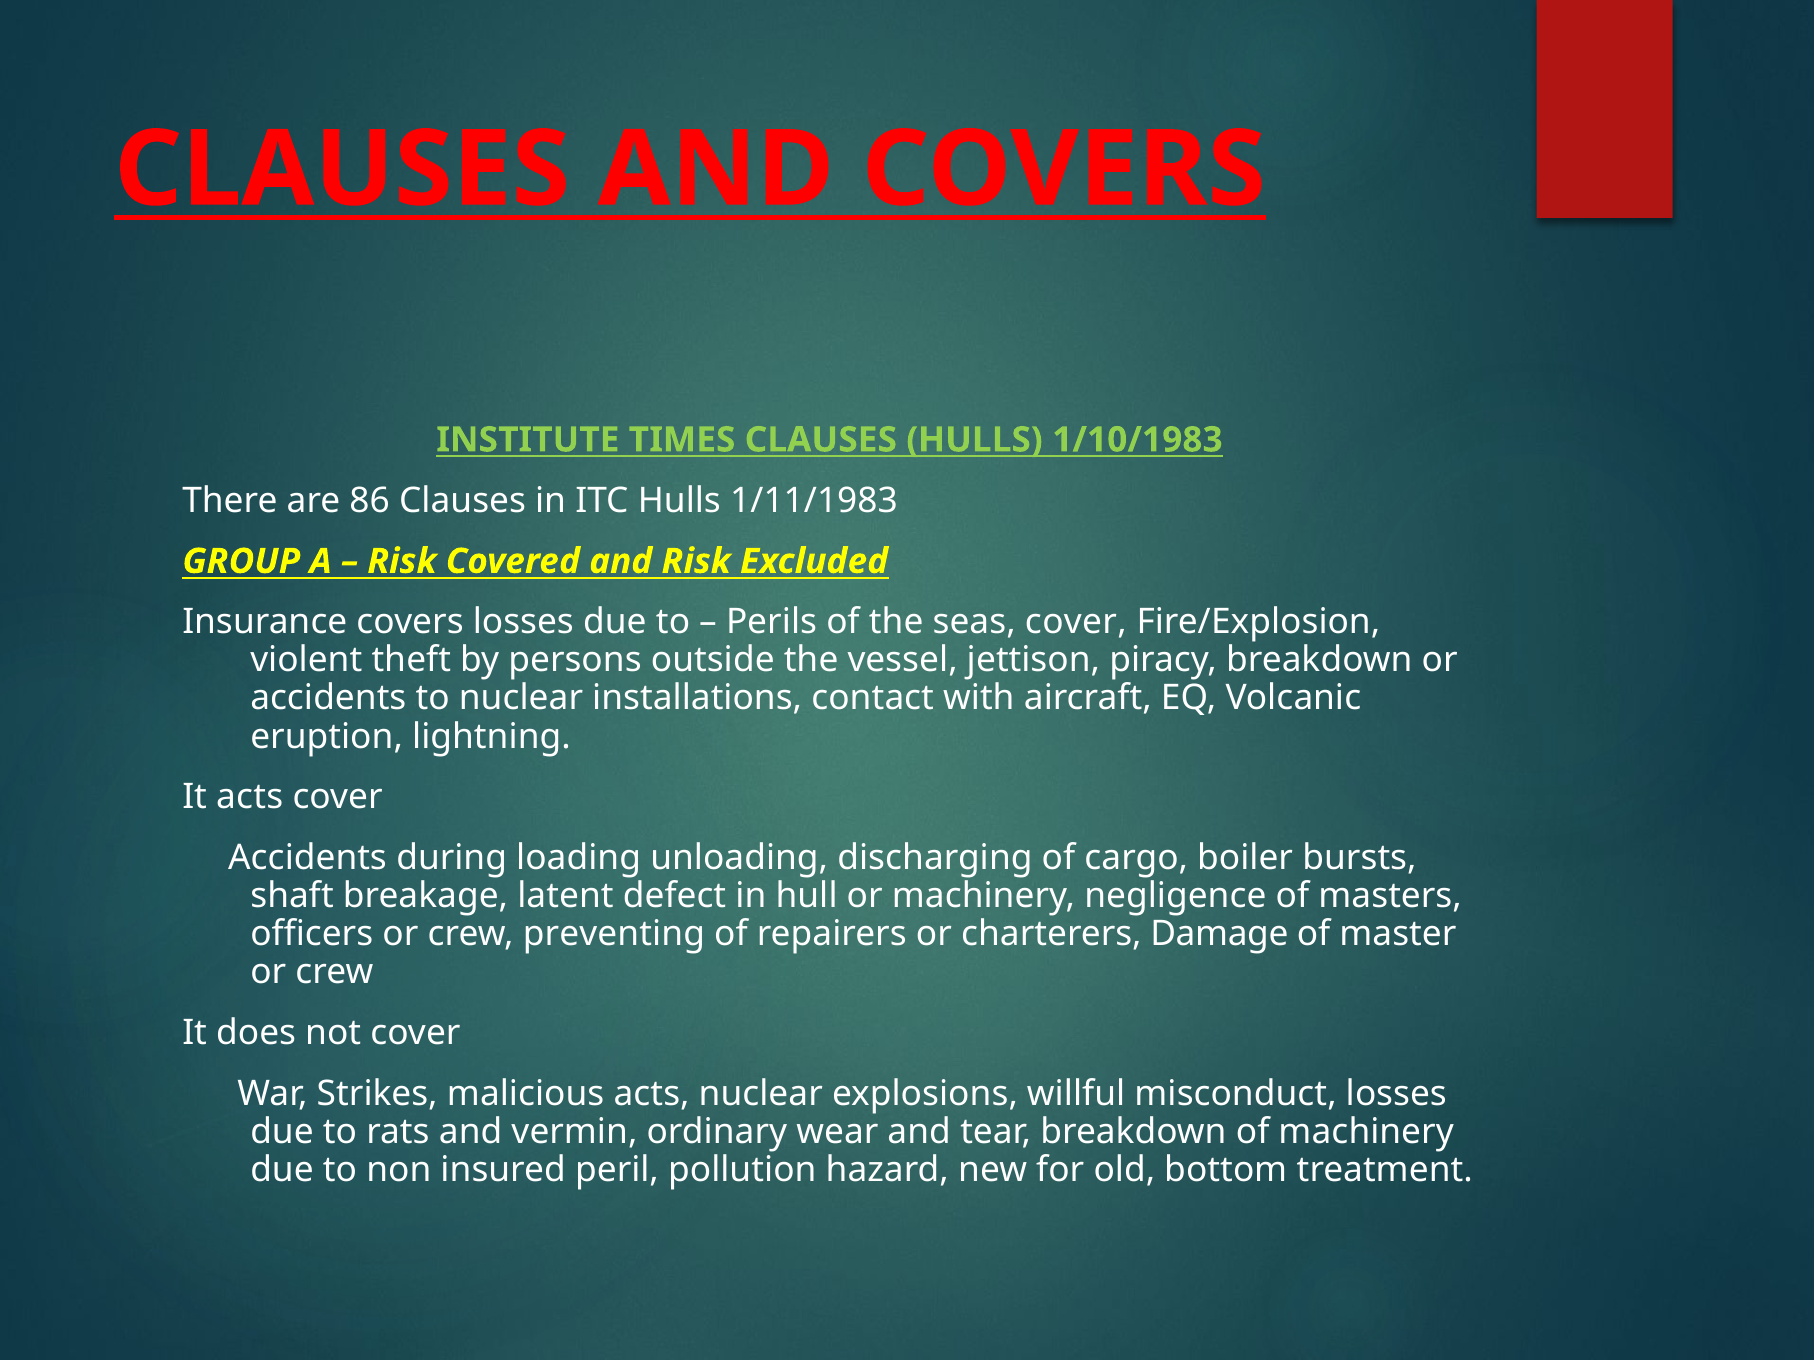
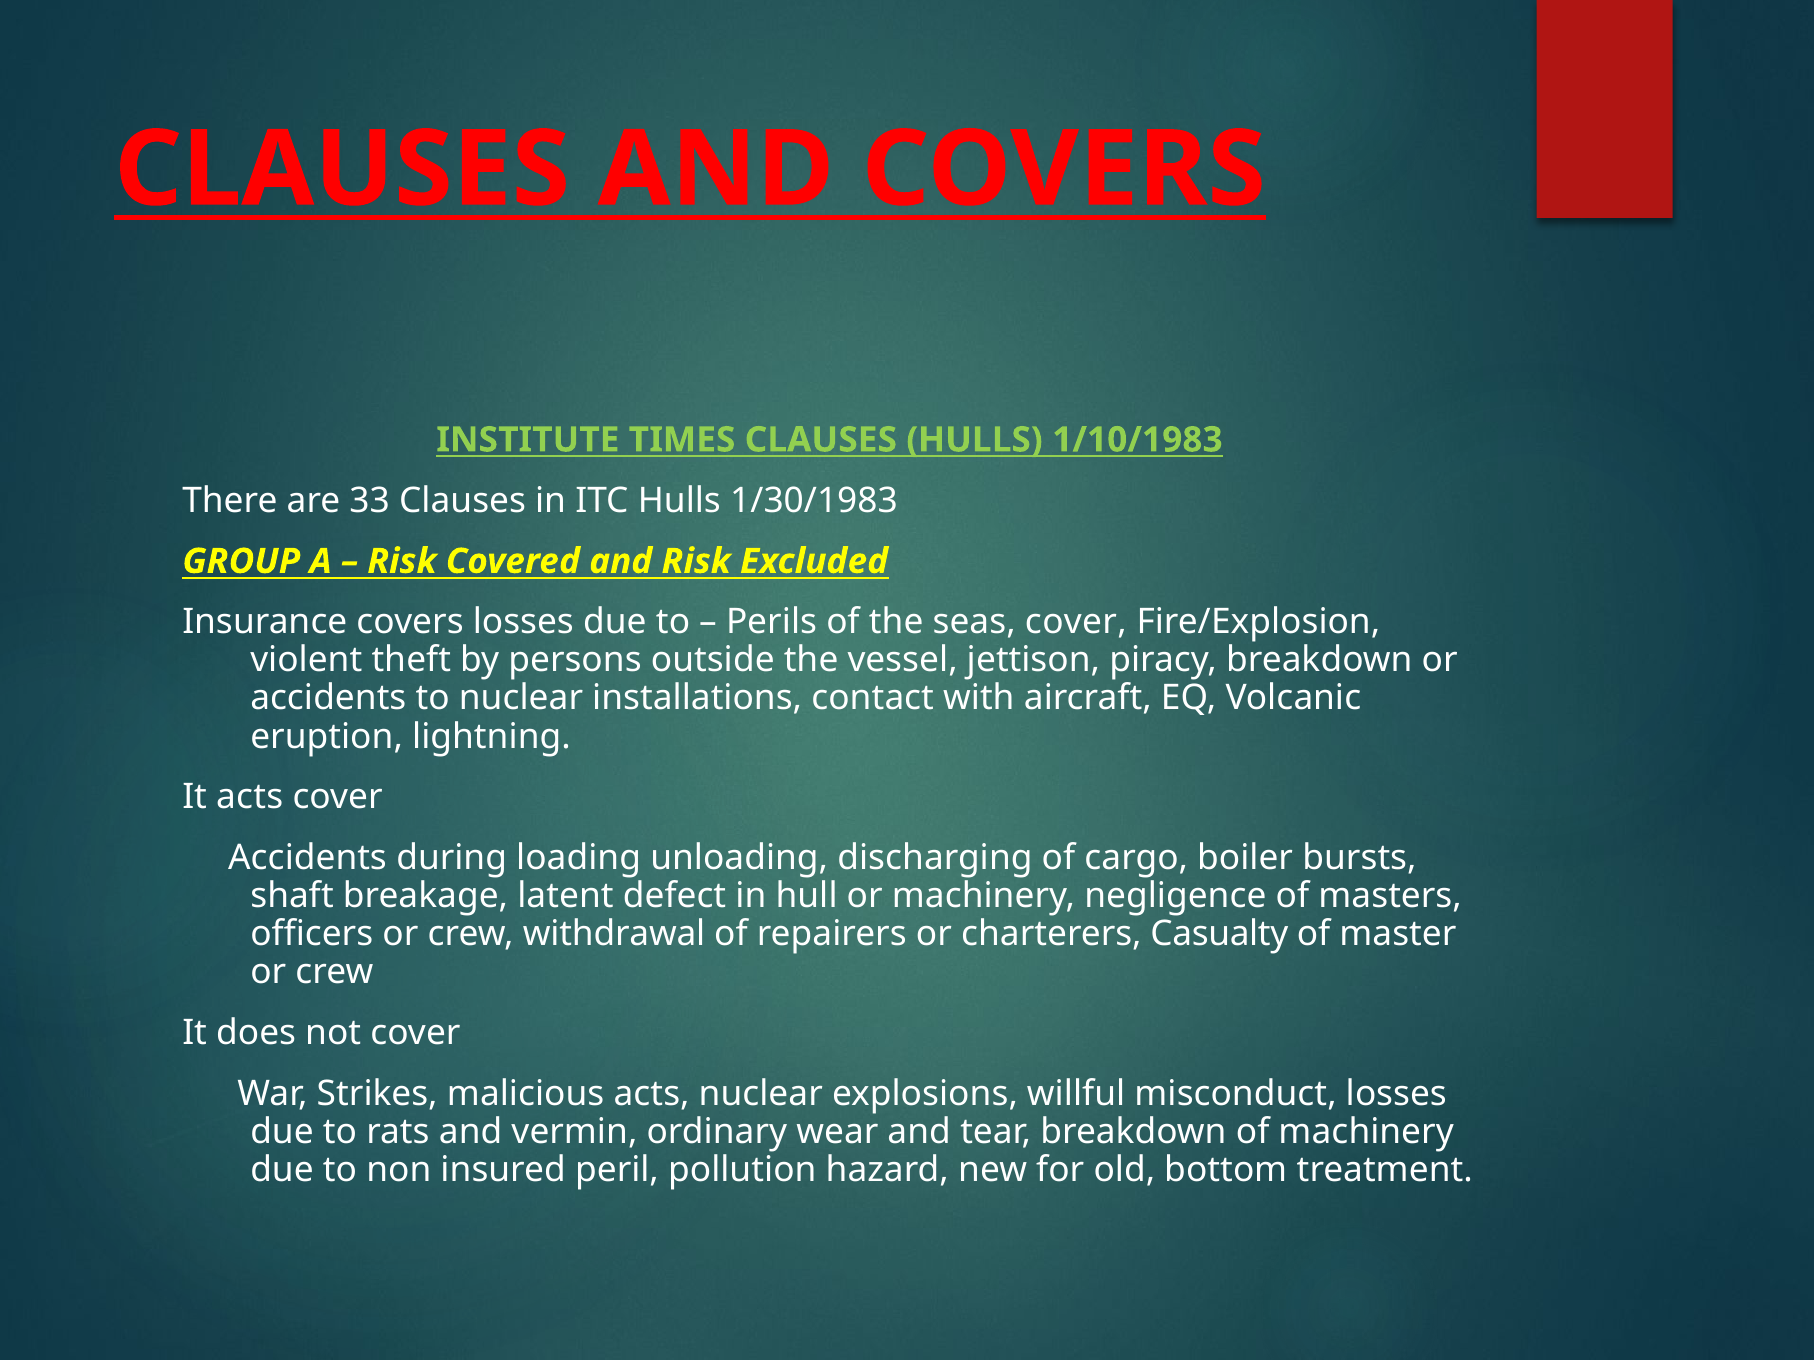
86: 86 -> 33
1/11/1983: 1/11/1983 -> 1/30/1983
preventing: preventing -> withdrawal
Damage: Damage -> Casualty
